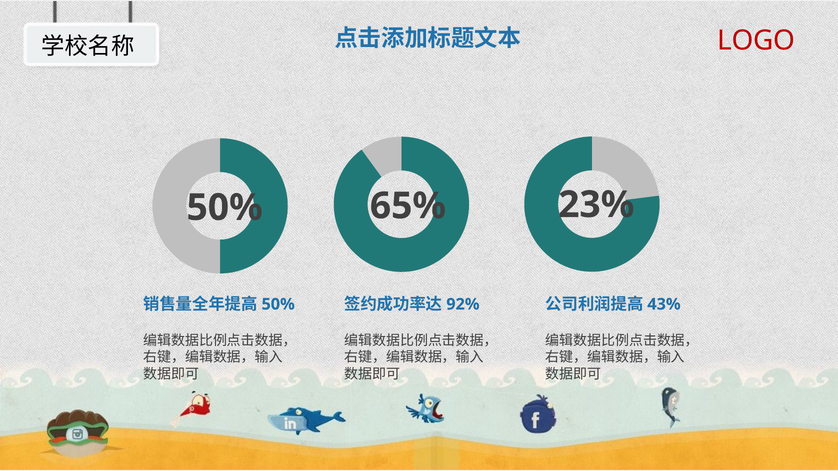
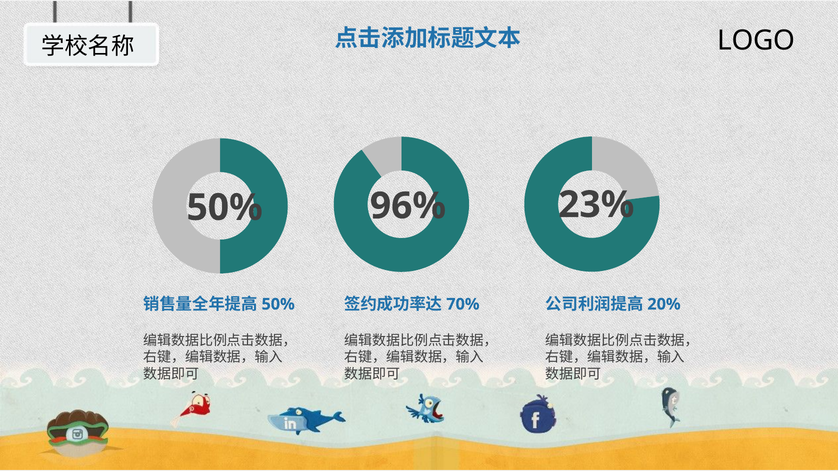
LOGO colour: red -> black
65%: 65% -> 96%
92%: 92% -> 70%
43%: 43% -> 20%
